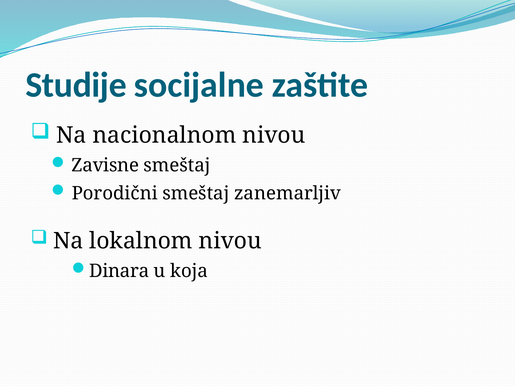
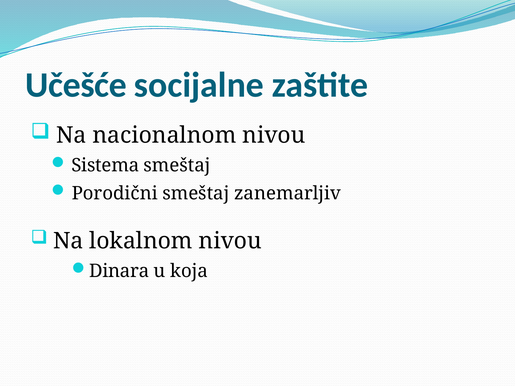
Studije: Studije -> Učešće
Zavisne: Zavisne -> Sistema
